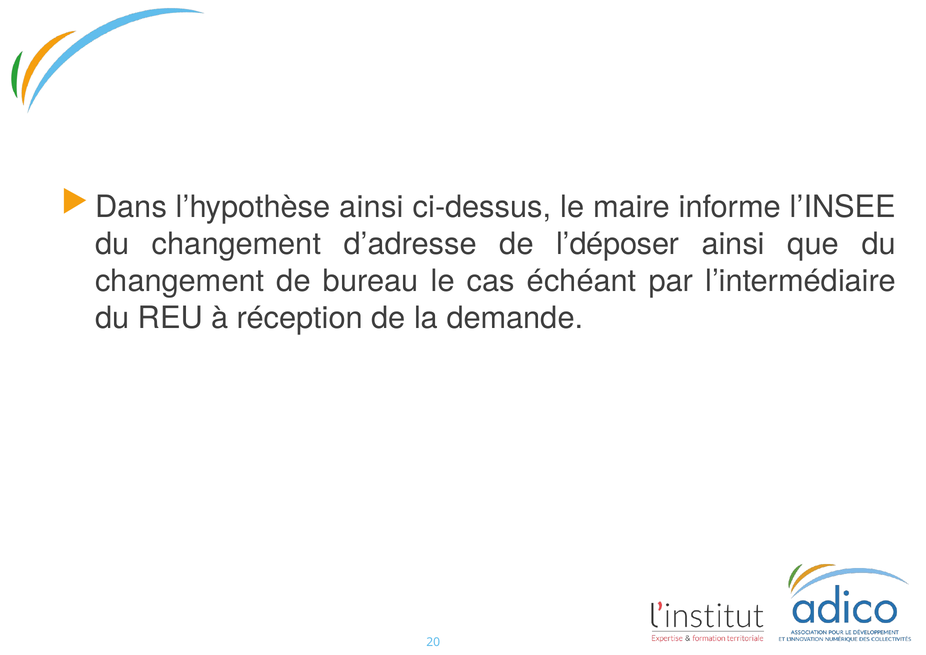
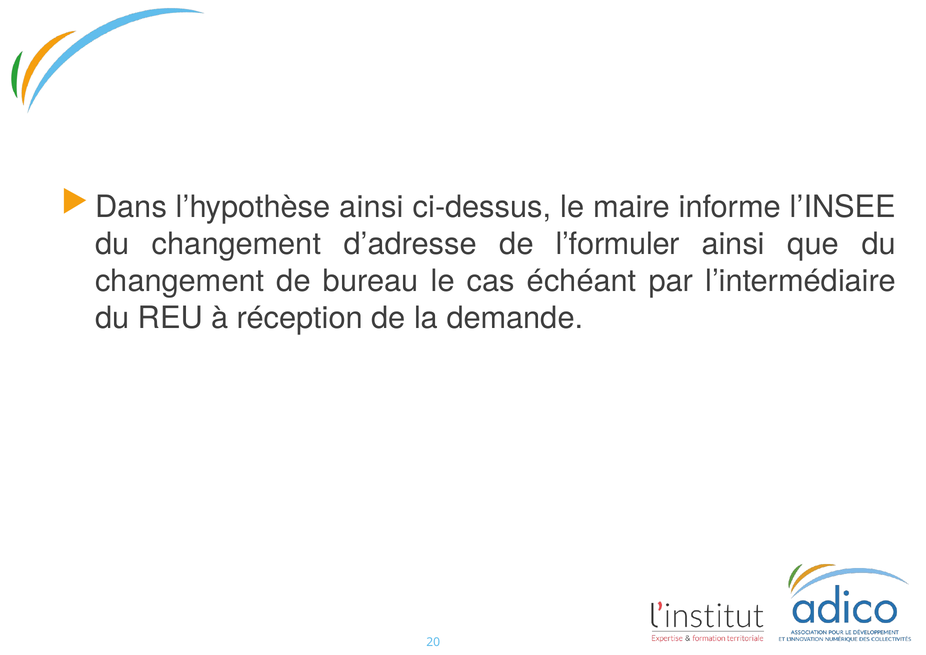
l’déposer: l’déposer -> l’formuler
